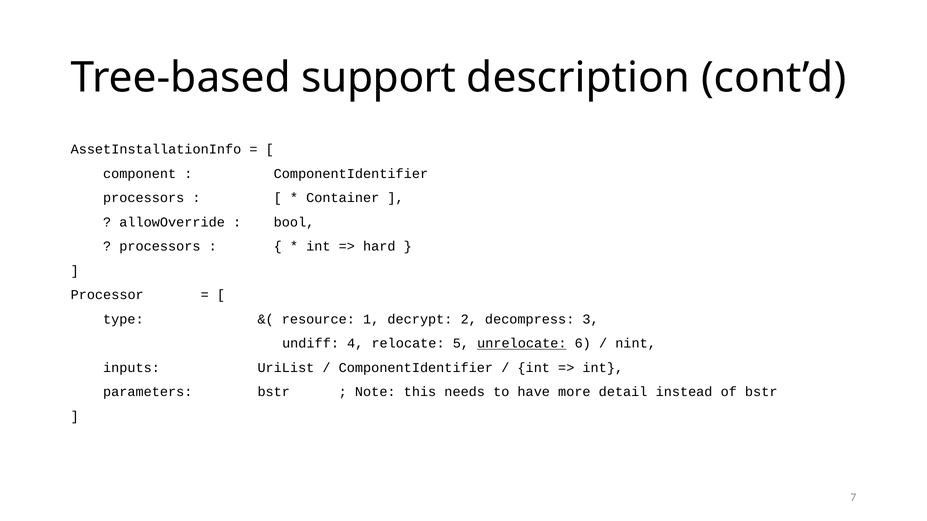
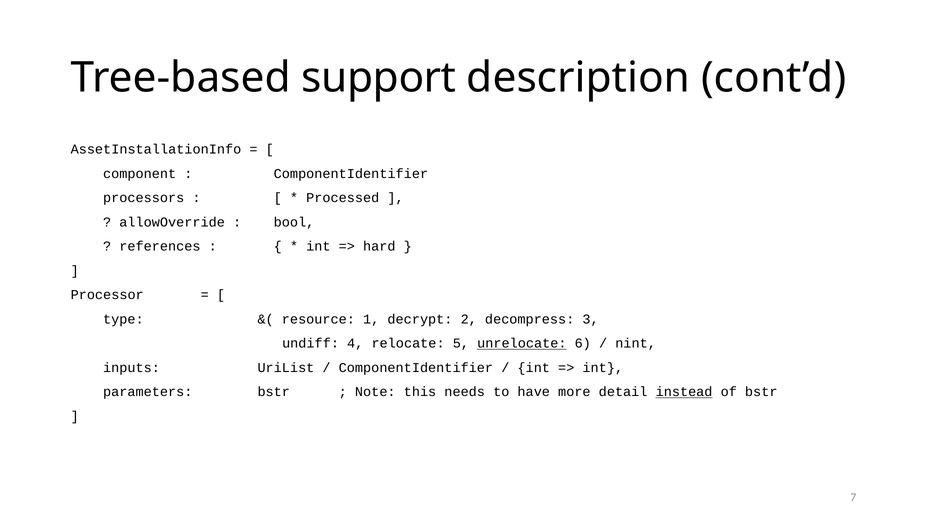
Container: Container -> Processed
processors at (160, 247): processors -> references
instead underline: none -> present
